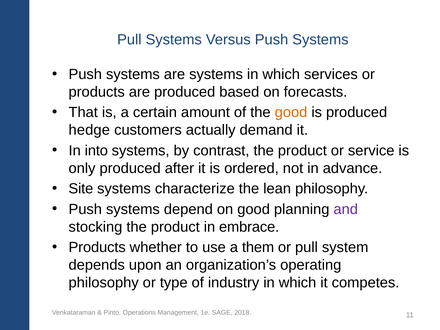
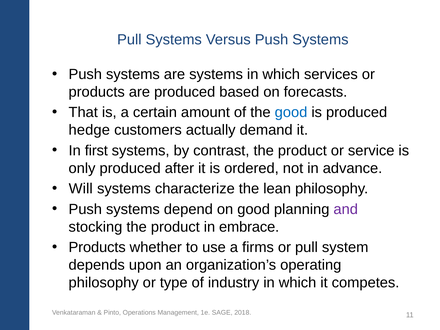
good at (291, 112) colour: orange -> blue
into: into -> first
Site: Site -> Will
them: them -> firms
